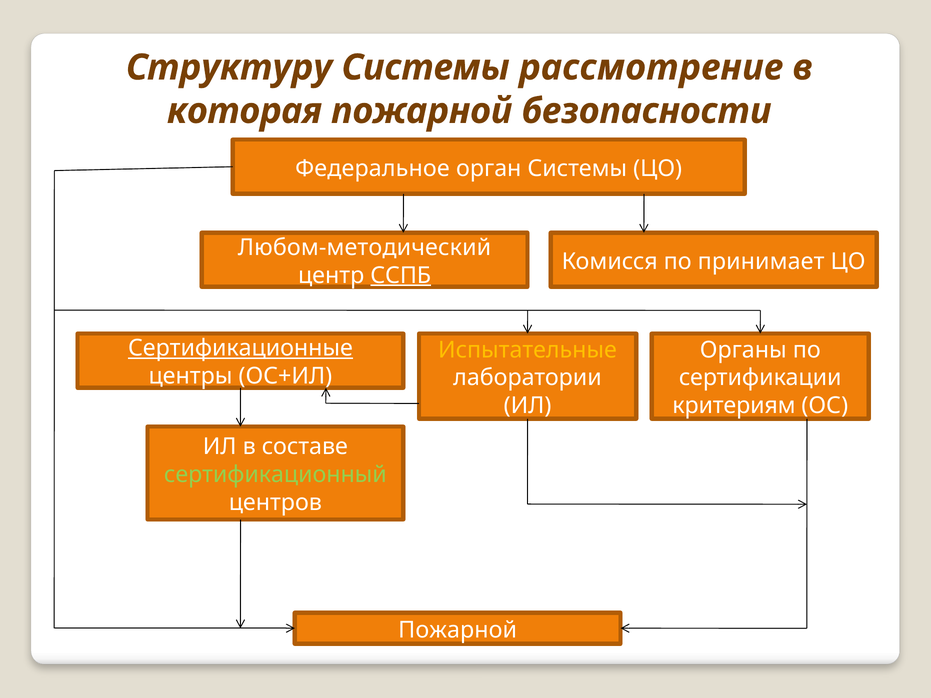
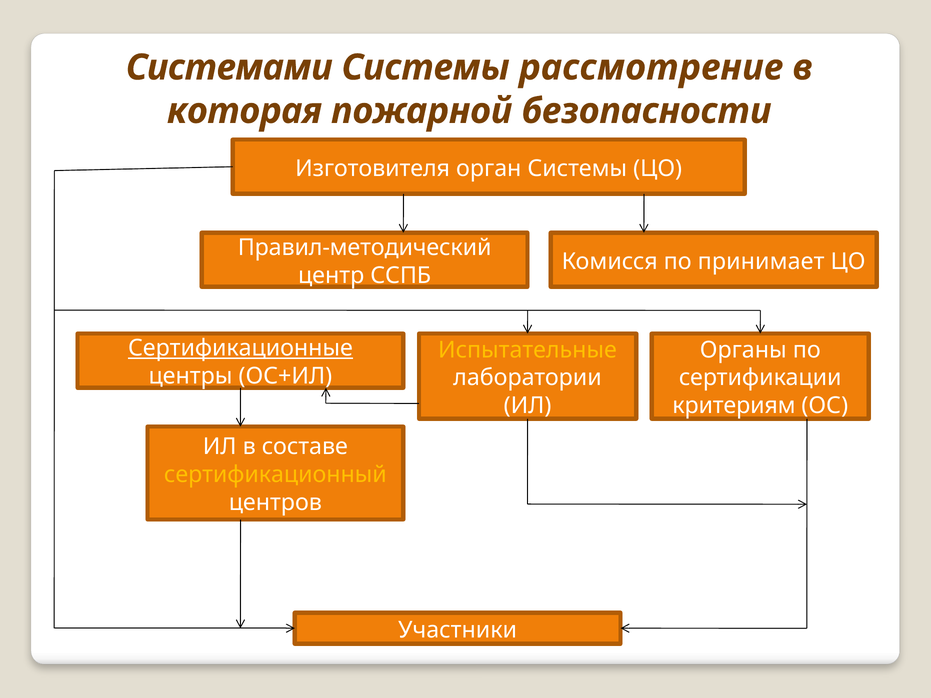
Структуру: Структуру -> Системами
Федеральное: Федеральное -> Изготовителя
Любом-методический: Любом-методический -> Правил-методический
ССПБ underline: present -> none
сертификационный colour: light green -> yellow
Пожарной at (458, 630): Пожарной -> Участники
